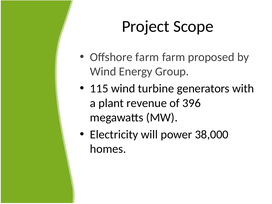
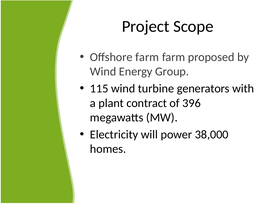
revenue: revenue -> contract
